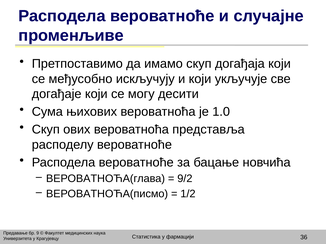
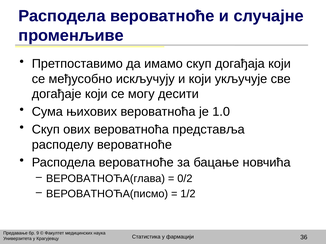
9/2: 9/2 -> 0/2
